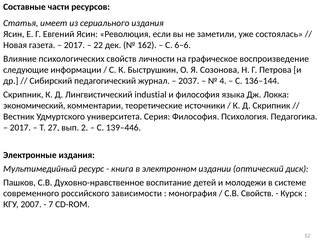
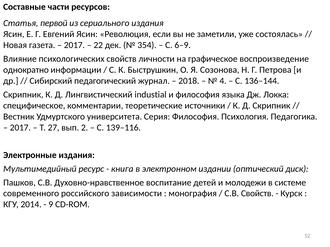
имеет: имеет -> первой
162: 162 -> 354
6–6: 6–6 -> 6–9
следующие: следующие -> однократно
2037: 2037 -> 2018
экономический: экономический -> специфическое
139–446: 139–446 -> 139–116
2007: 2007 -> 2014
7: 7 -> 9
